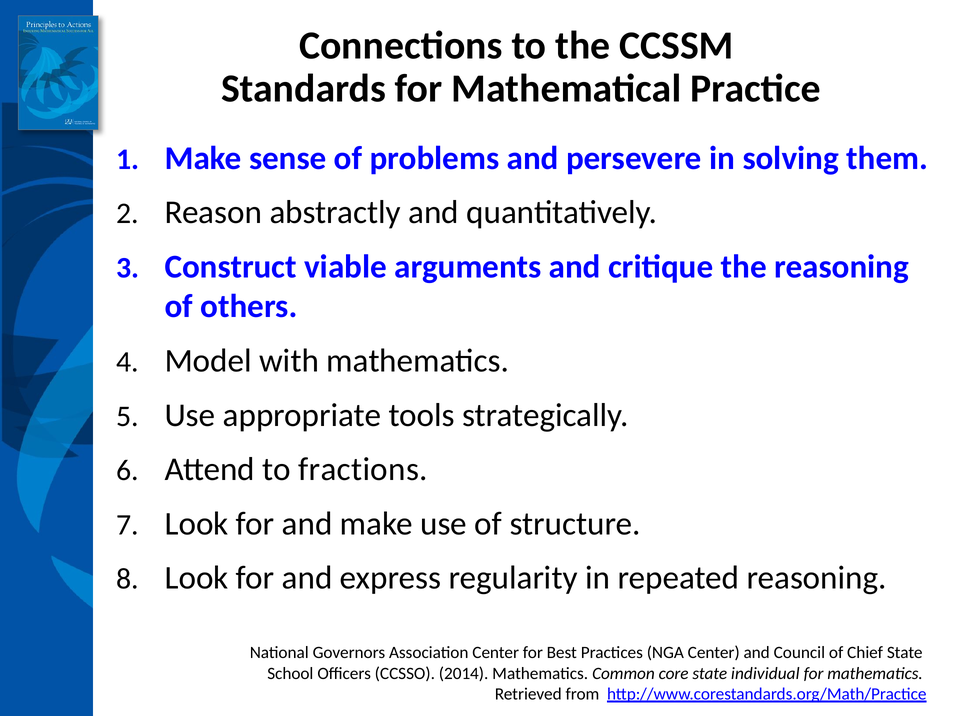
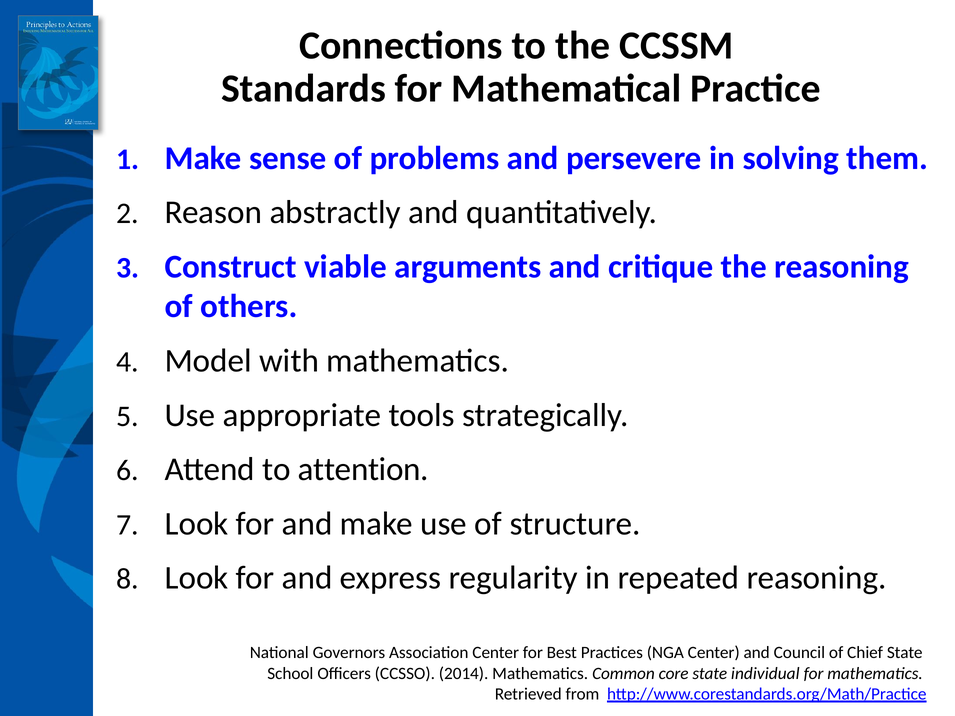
fractions: fractions -> attention
